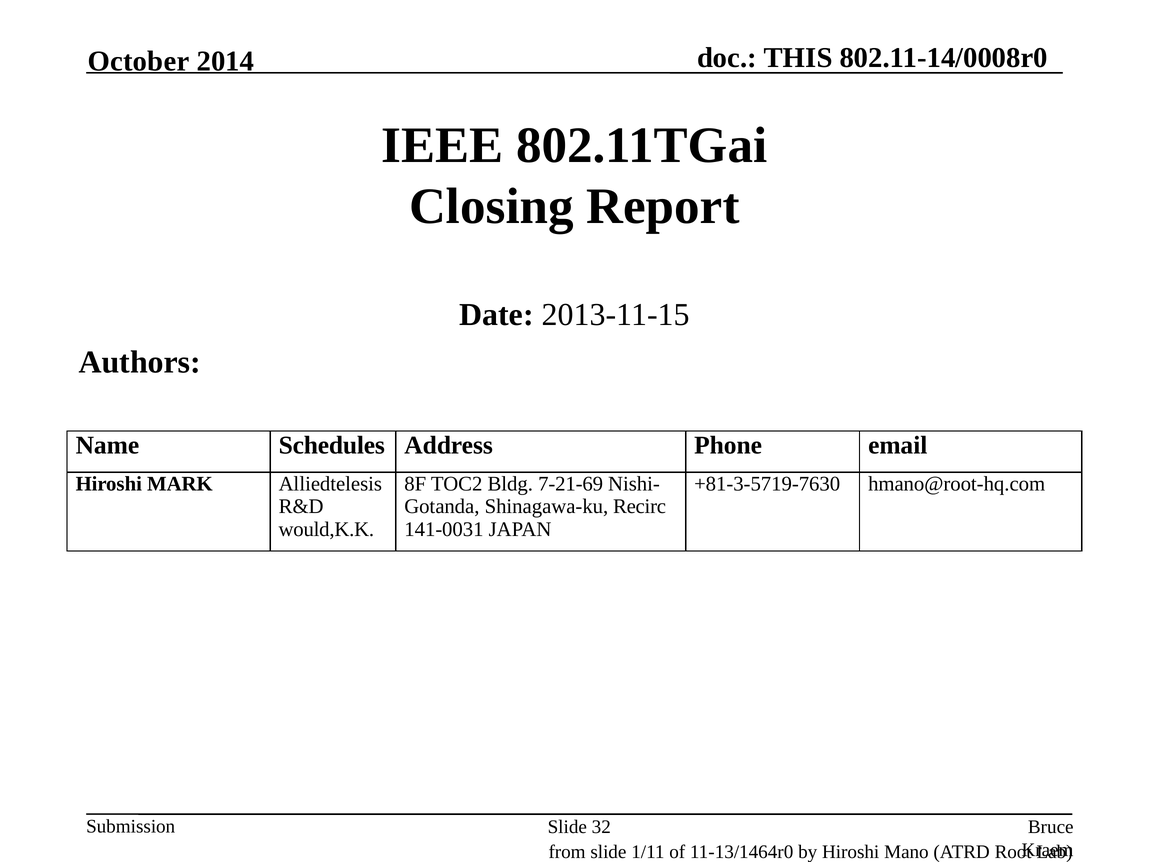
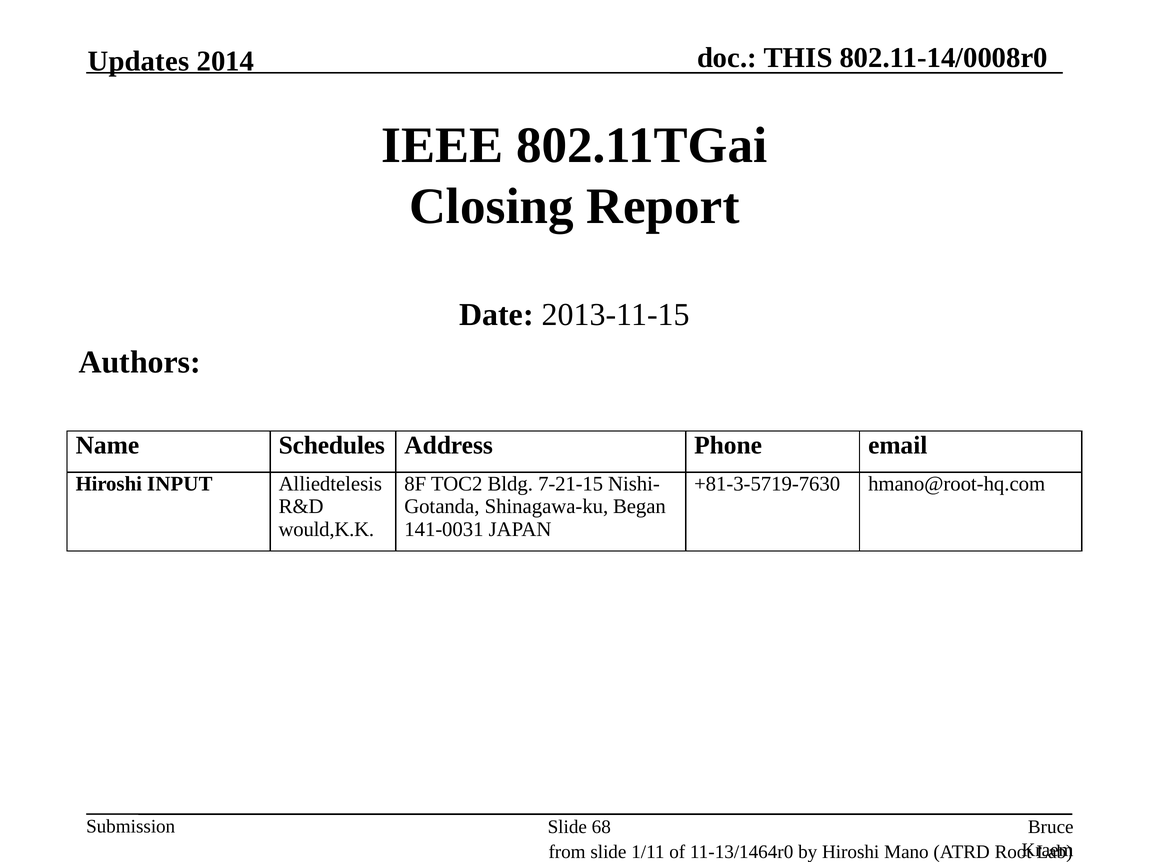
October: October -> Updates
MARK: MARK -> INPUT
7-21-69: 7-21-69 -> 7-21-15
Recirc: Recirc -> Began
32: 32 -> 68
